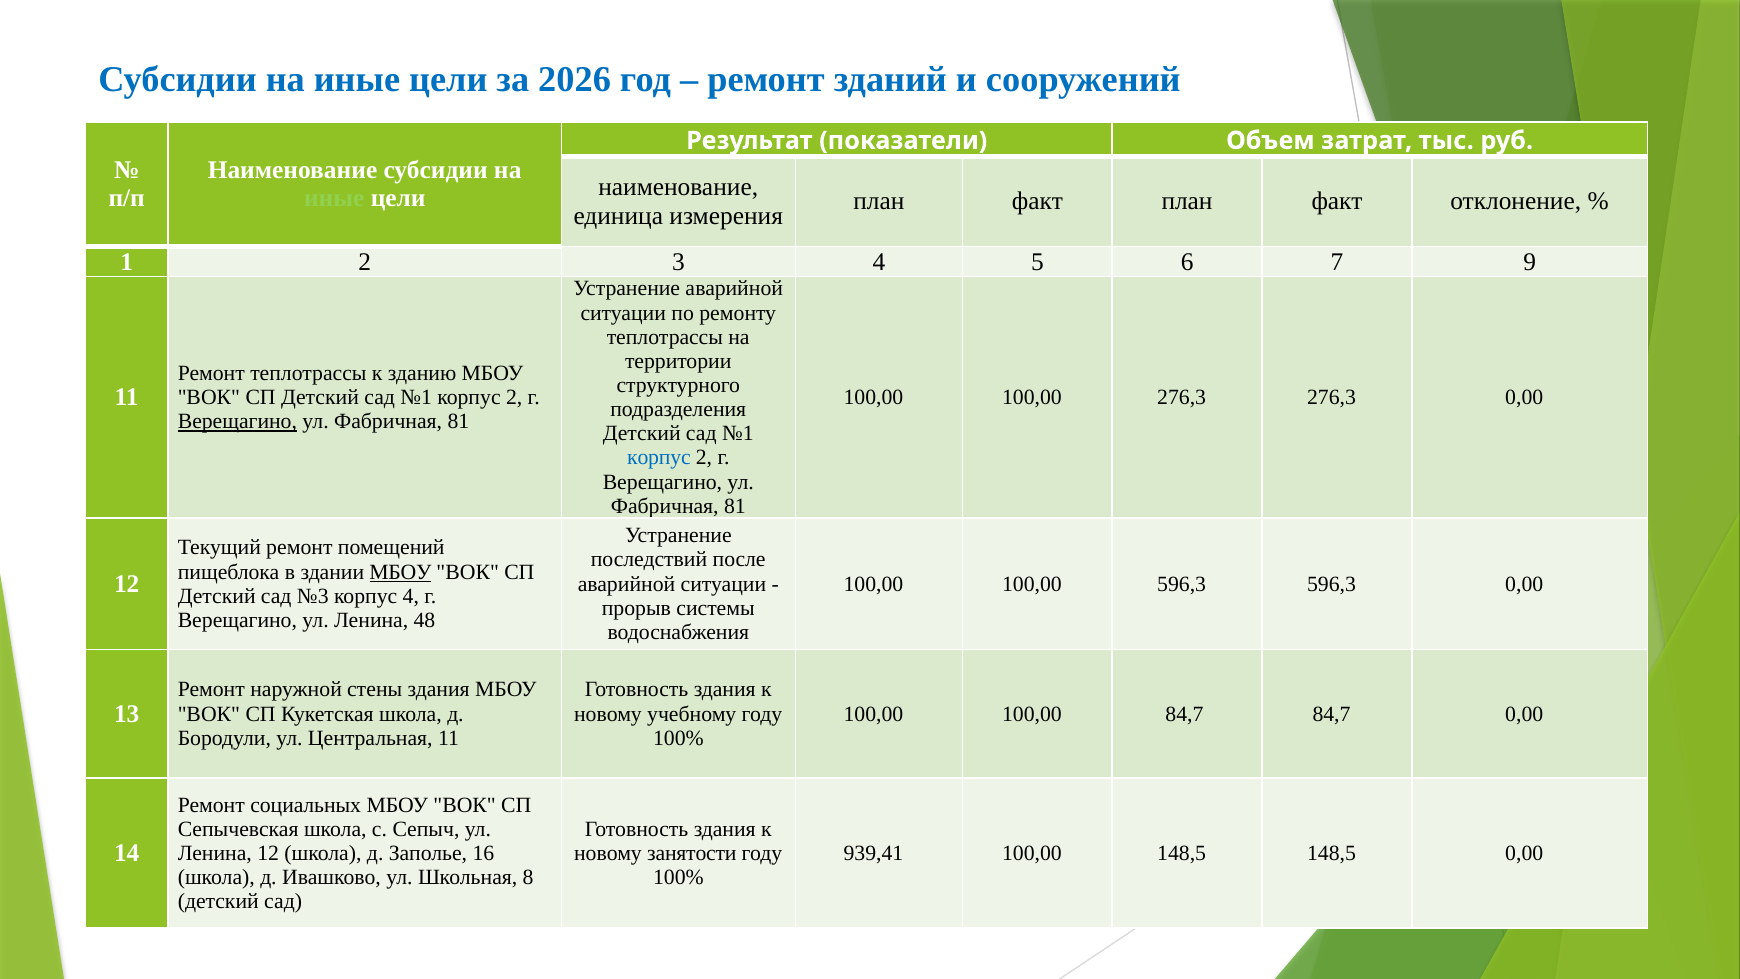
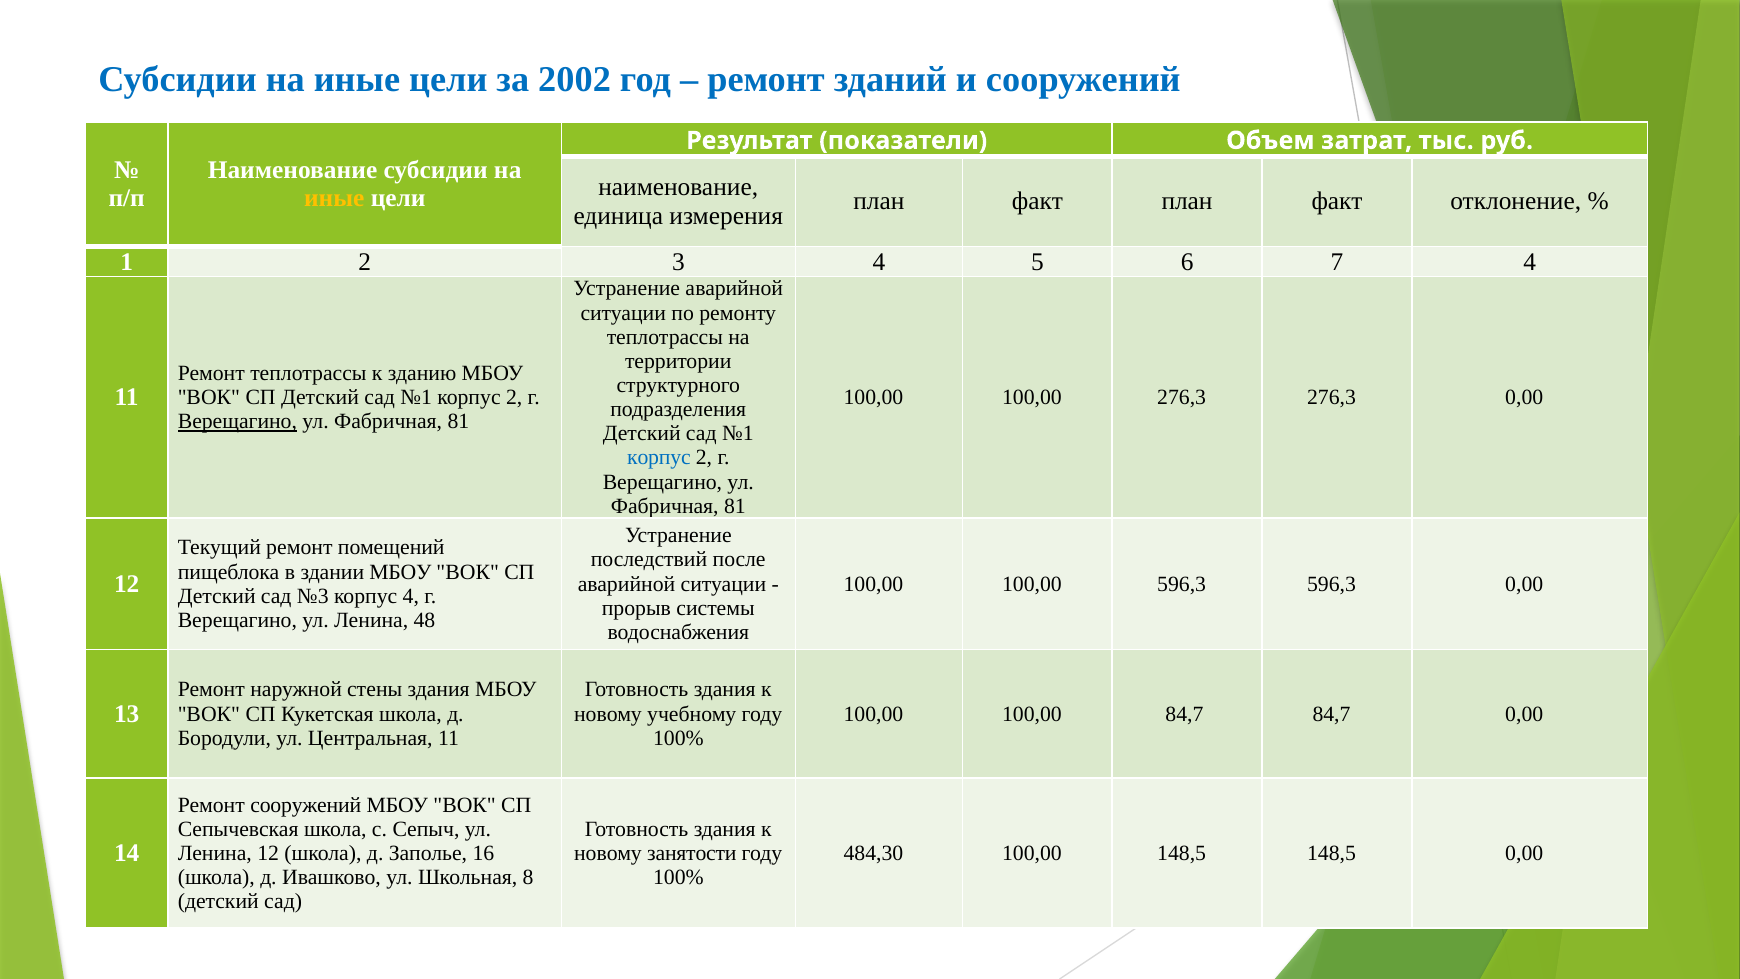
2026: 2026 -> 2002
иные at (334, 198) colour: light green -> yellow
7 9: 9 -> 4
МБОУ at (400, 572) underline: present -> none
Ремонт социальных: социальных -> сооружений
939,41: 939,41 -> 484,30
